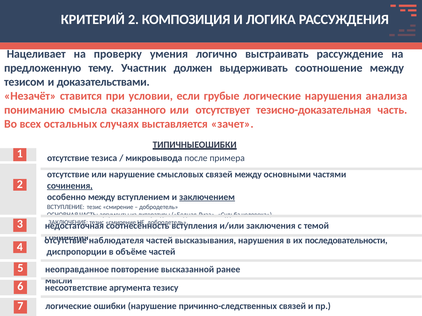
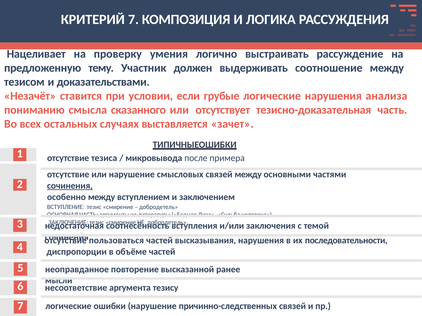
КРИТЕРИЙ 2: 2 -> 7
заключением underline: present -> none
наблюдателя: наблюдателя -> пользоваться
